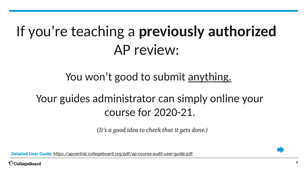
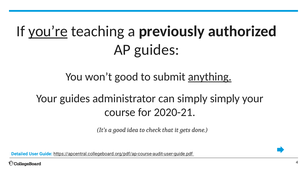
you’re underline: none -> present
AP review: review -> guides
simply online: online -> simply
